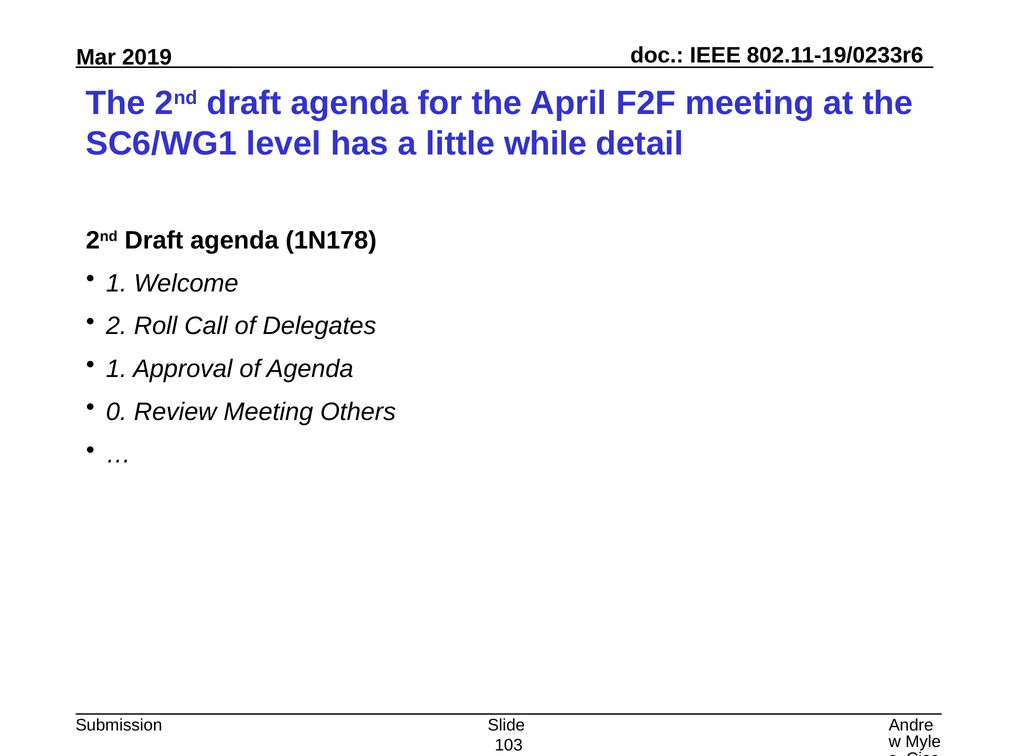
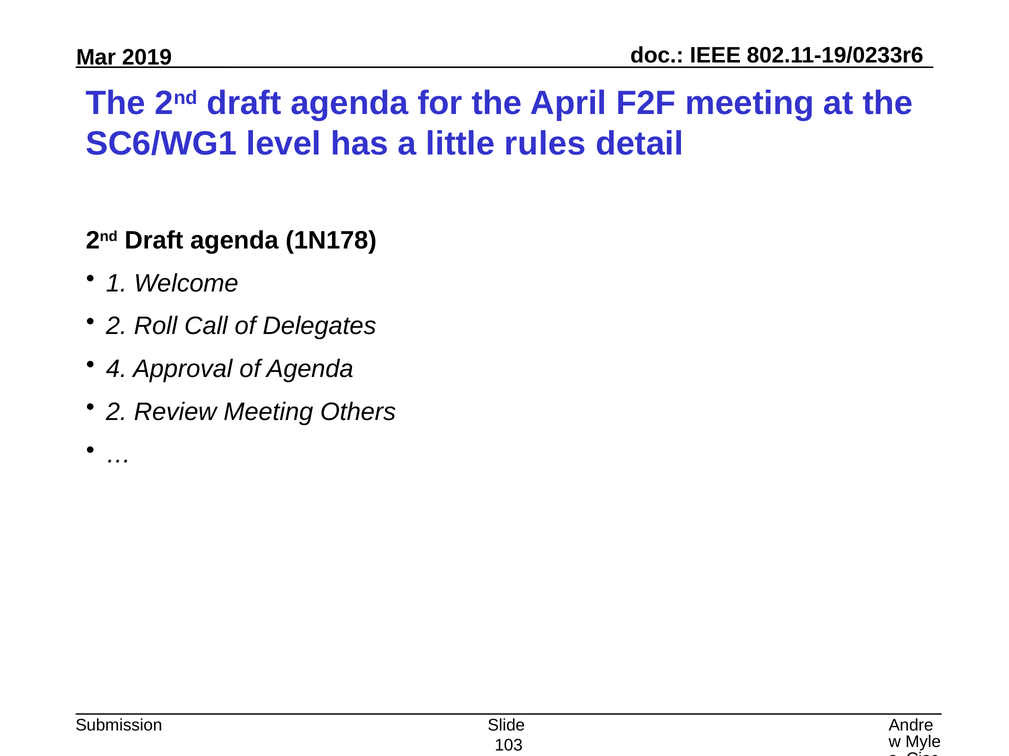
while: while -> rules
1 at (116, 369): 1 -> 4
0 at (116, 412): 0 -> 2
